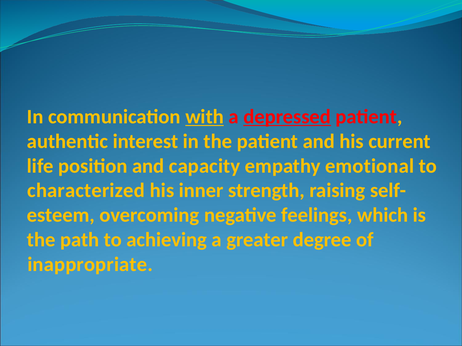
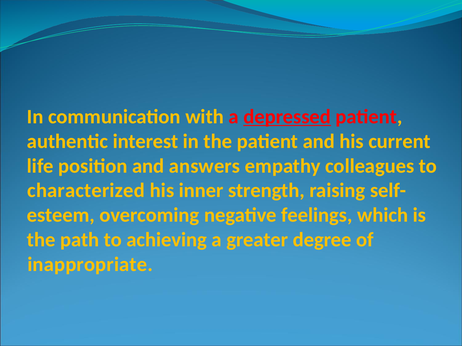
with underline: present -> none
capacity: capacity -> answers
emotional: emotional -> colleagues
